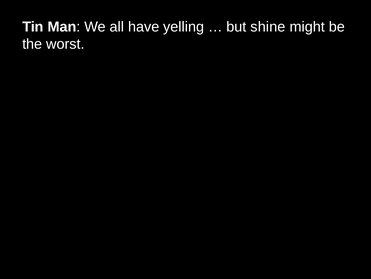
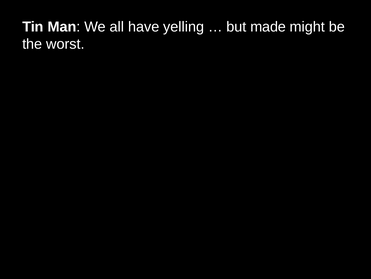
shine: shine -> made
